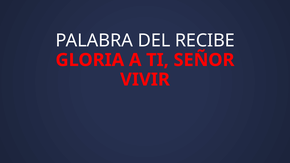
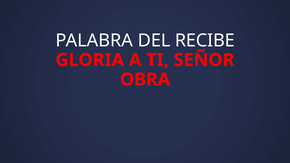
VIVIR: VIVIR -> OBRA
